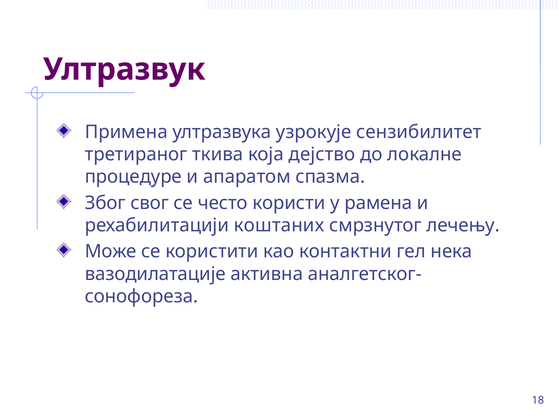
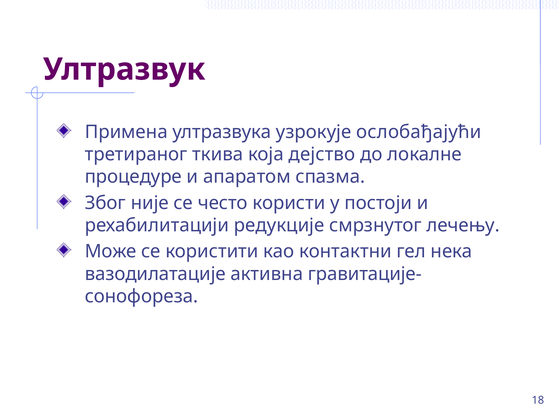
сензибилитет: сензибилитет -> ослобађајући
свог: свог -> није
рамена: рамена -> постоји
коштаних: коштаних -> редукције
аналгетског-: аналгетског- -> гравитације-
